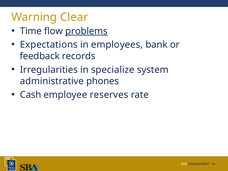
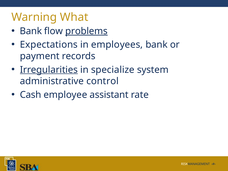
Clear: Clear -> What
Time at (31, 31): Time -> Bank
feedback: feedback -> payment
Irregularities underline: none -> present
phones: phones -> control
reserves: reserves -> assistant
